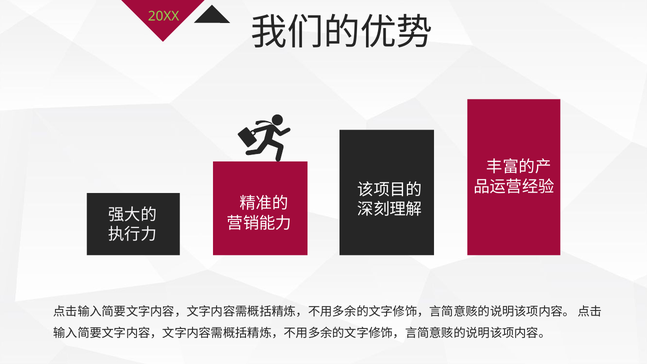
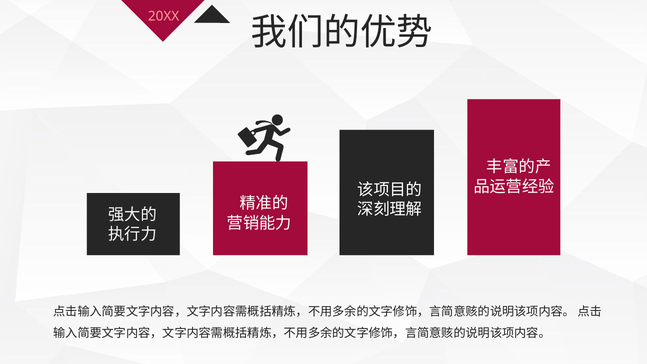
20XX colour: light green -> pink
